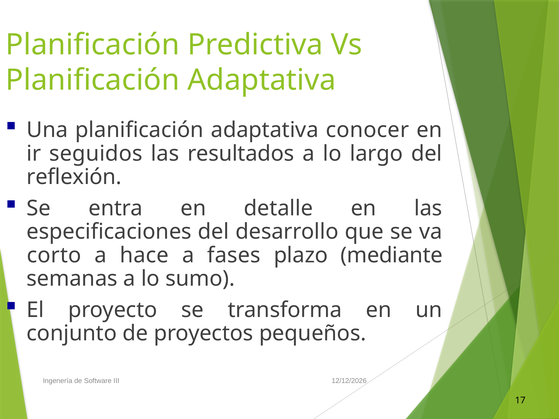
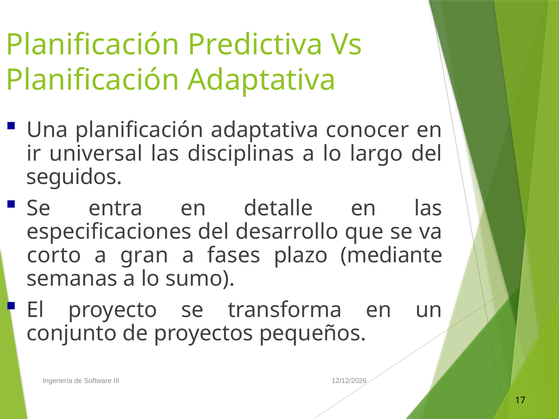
seguidos: seguidos -> universal
resultados: resultados -> disciplinas
reflexión: reflexión -> seguidos
hace: hace -> gran
